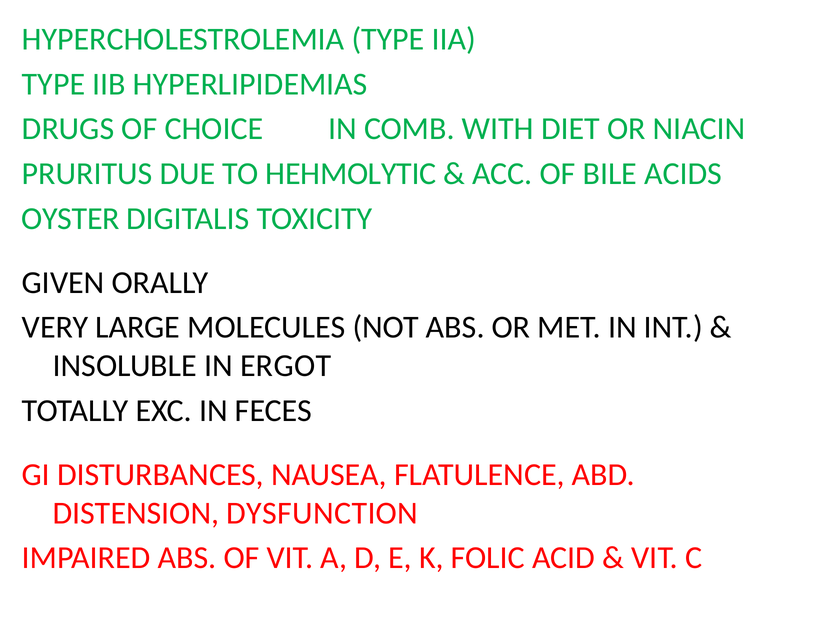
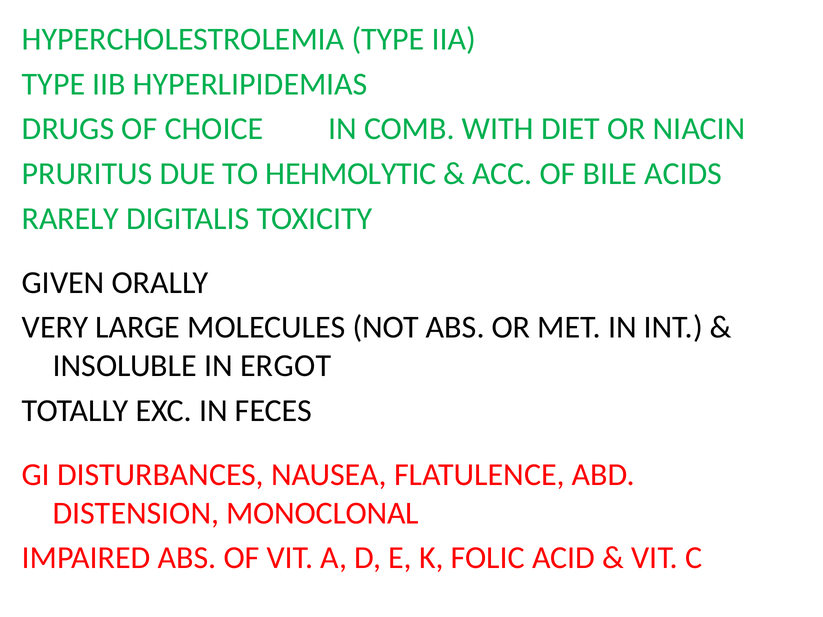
OYSTER: OYSTER -> RARELY
DYSFUNCTION: DYSFUNCTION -> MONOCLONAL
